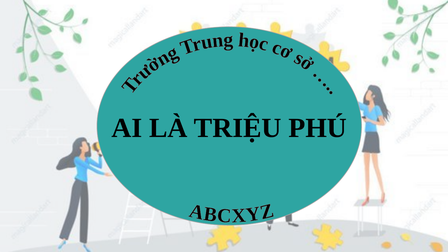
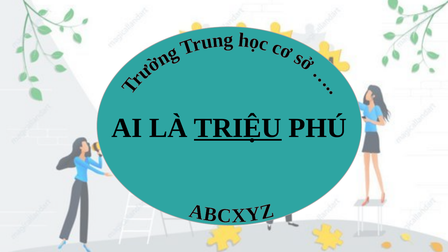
TRIỆU underline: none -> present
